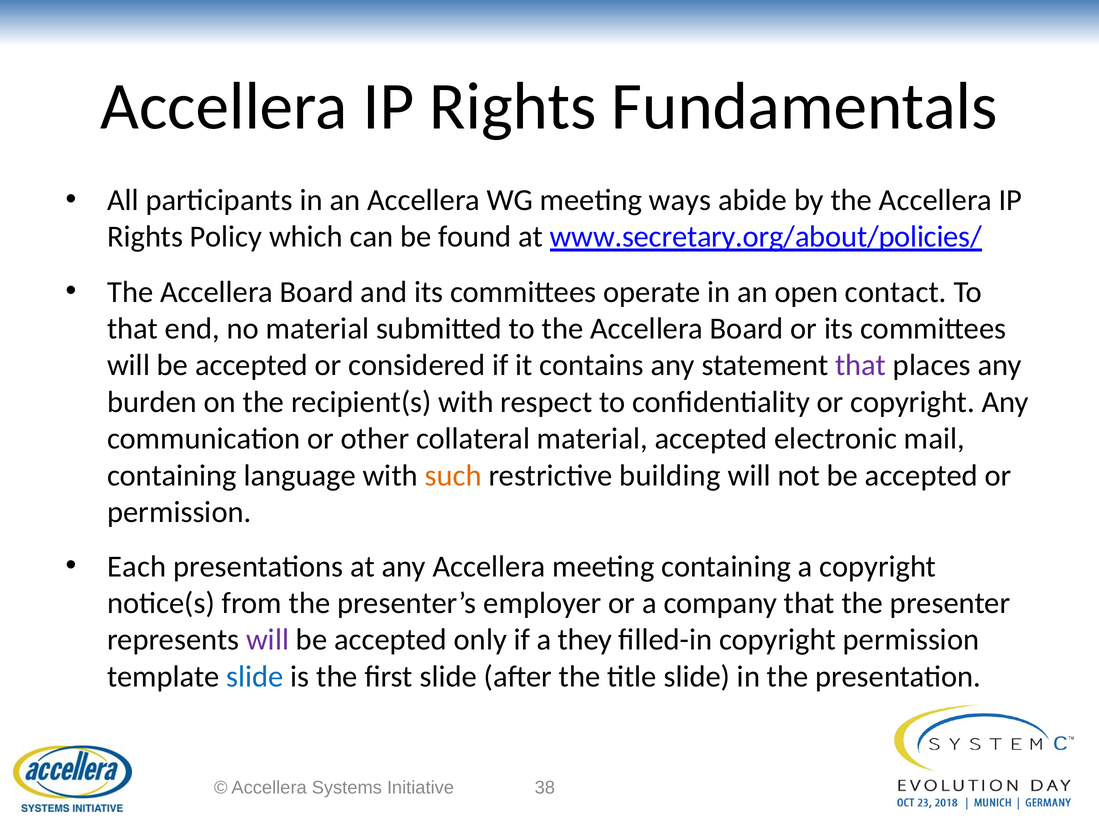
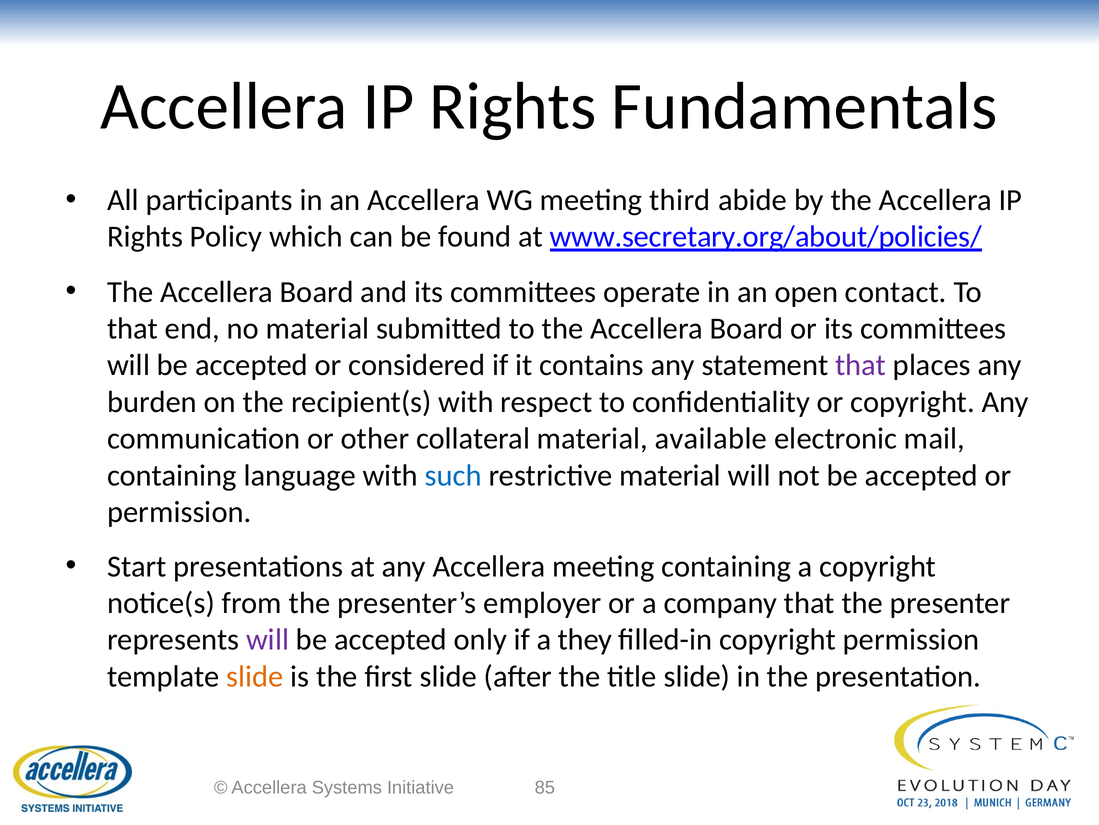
ways: ways -> third
material accepted: accepted -> available
such colour: orange -> blue
restrictive building: building -> material
Each: Each -> Start
slide at (255, 676) colour: blue -> orange
38: 38 -> 85
